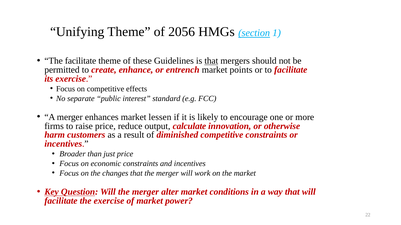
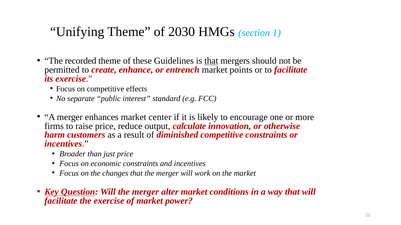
2056: 2056 -> 2030
section underline: present -> none
The facilitate: facilitate -> recorded
lessen: lessen -> center
